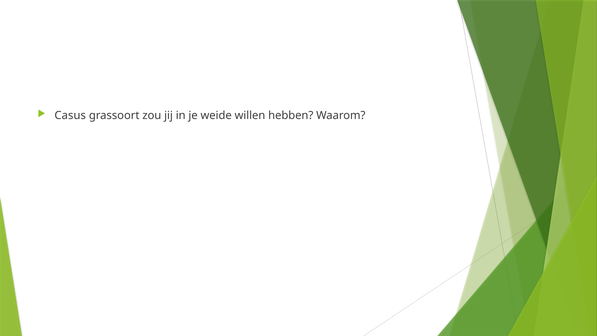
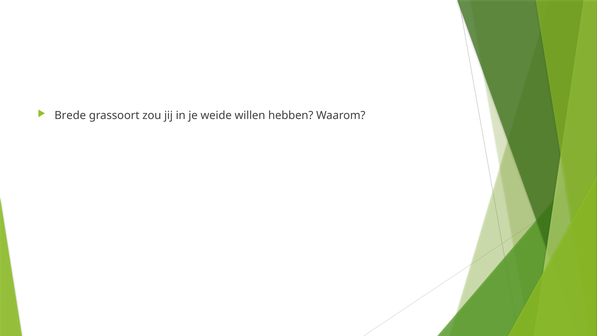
Casus: Casus -> Brede
